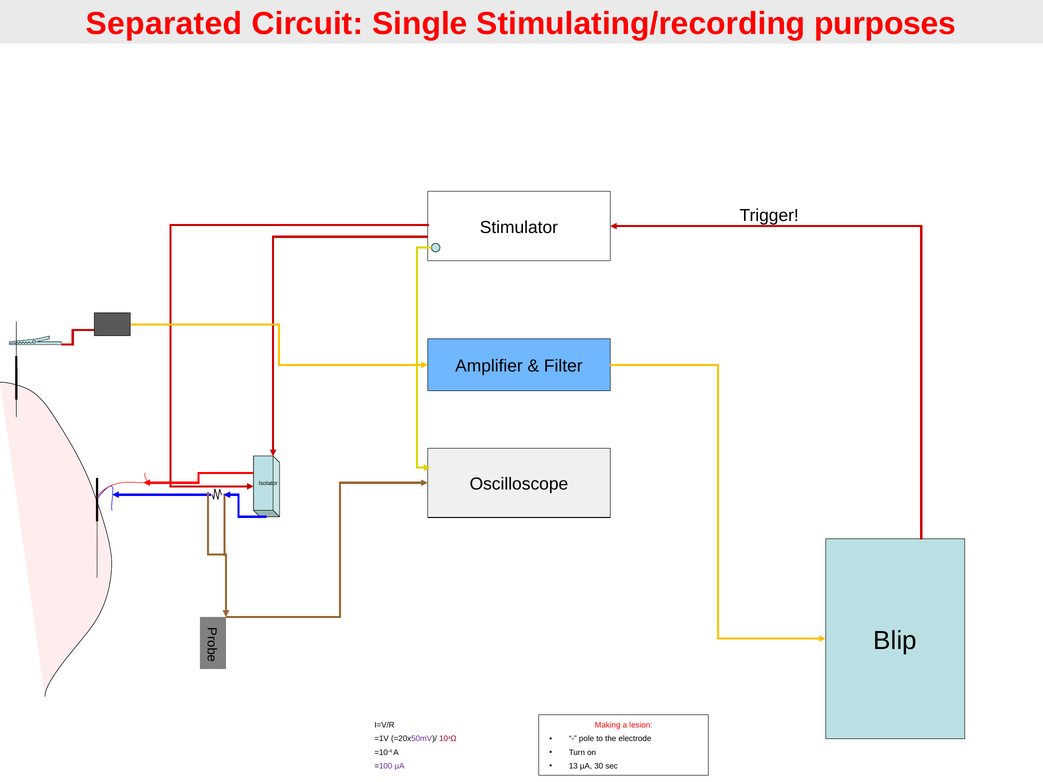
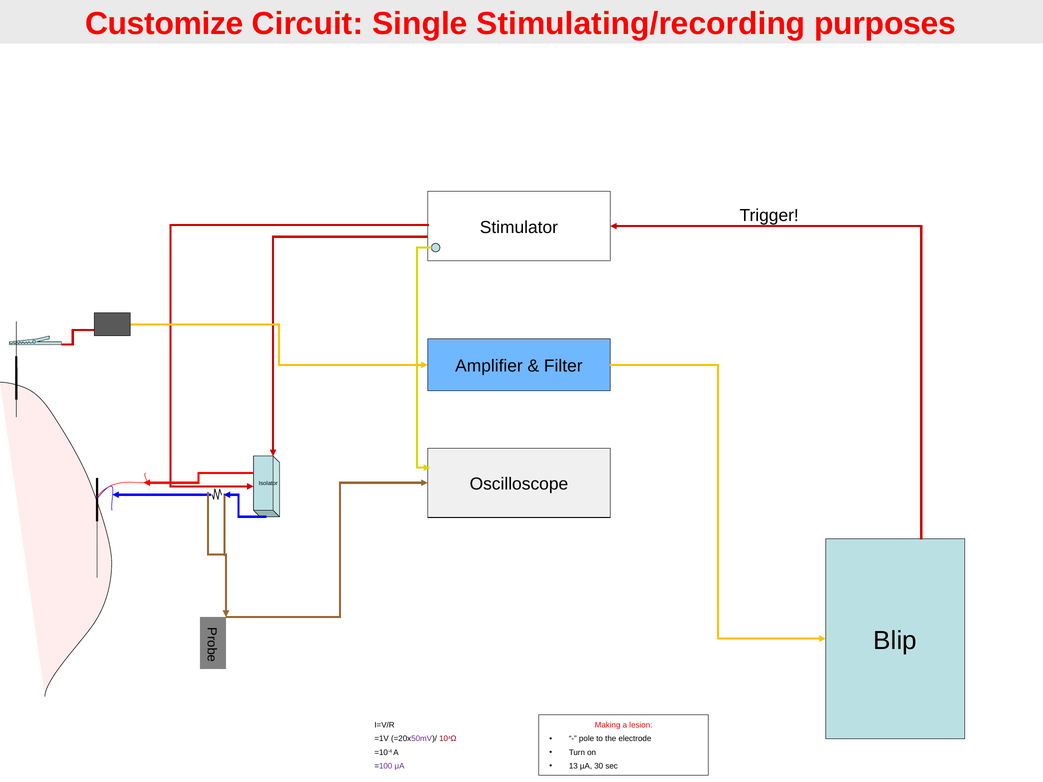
Separated: Separated -> Customize
